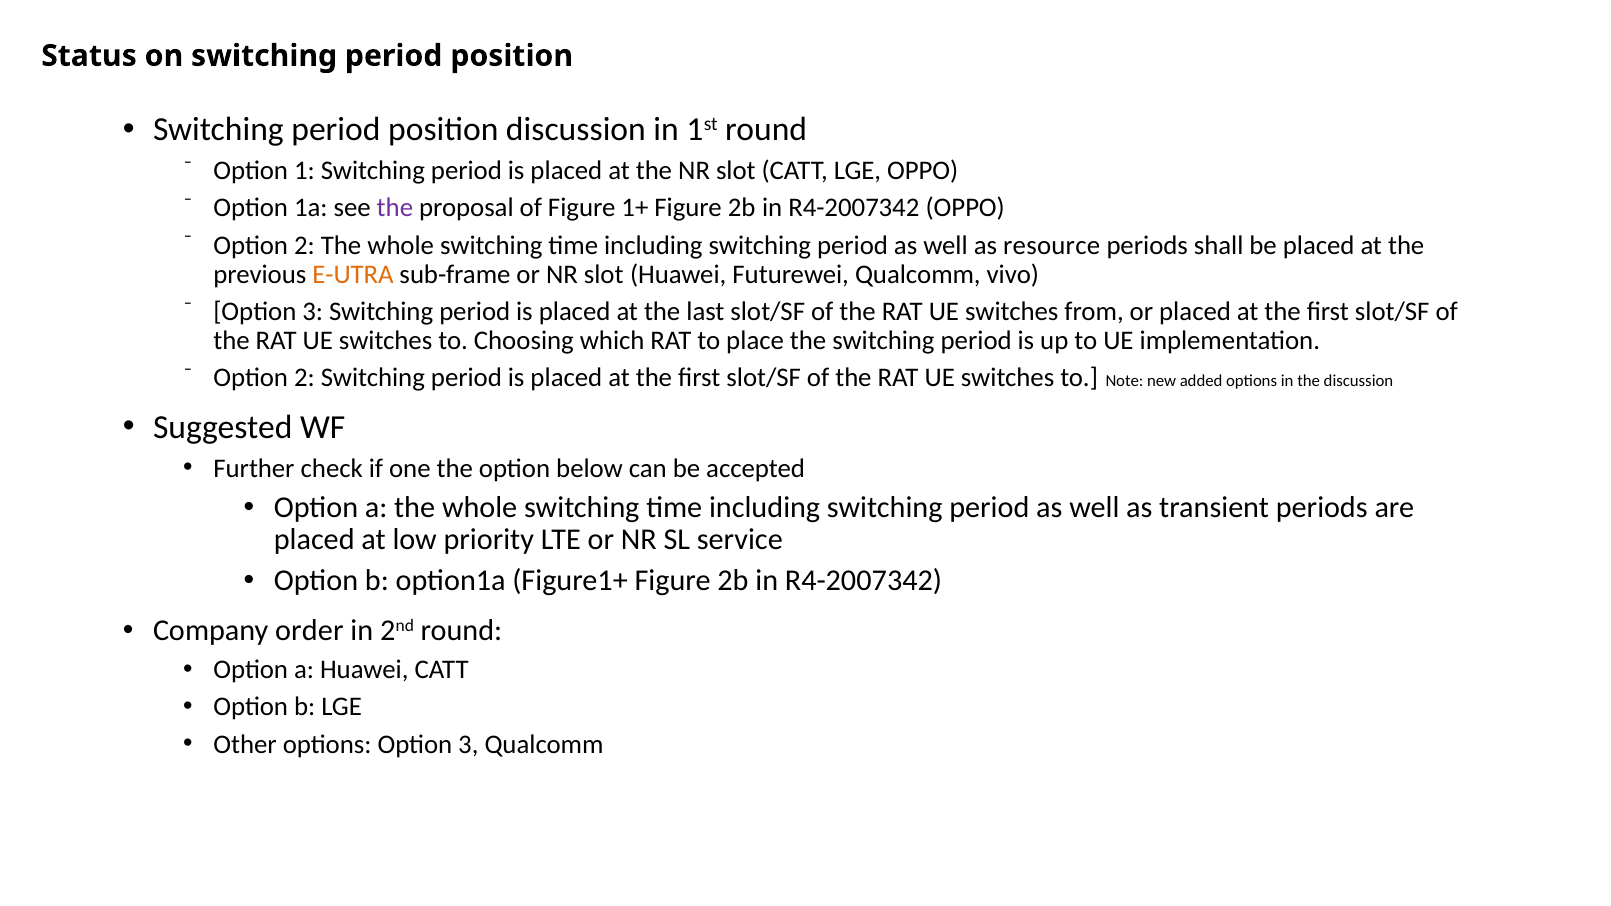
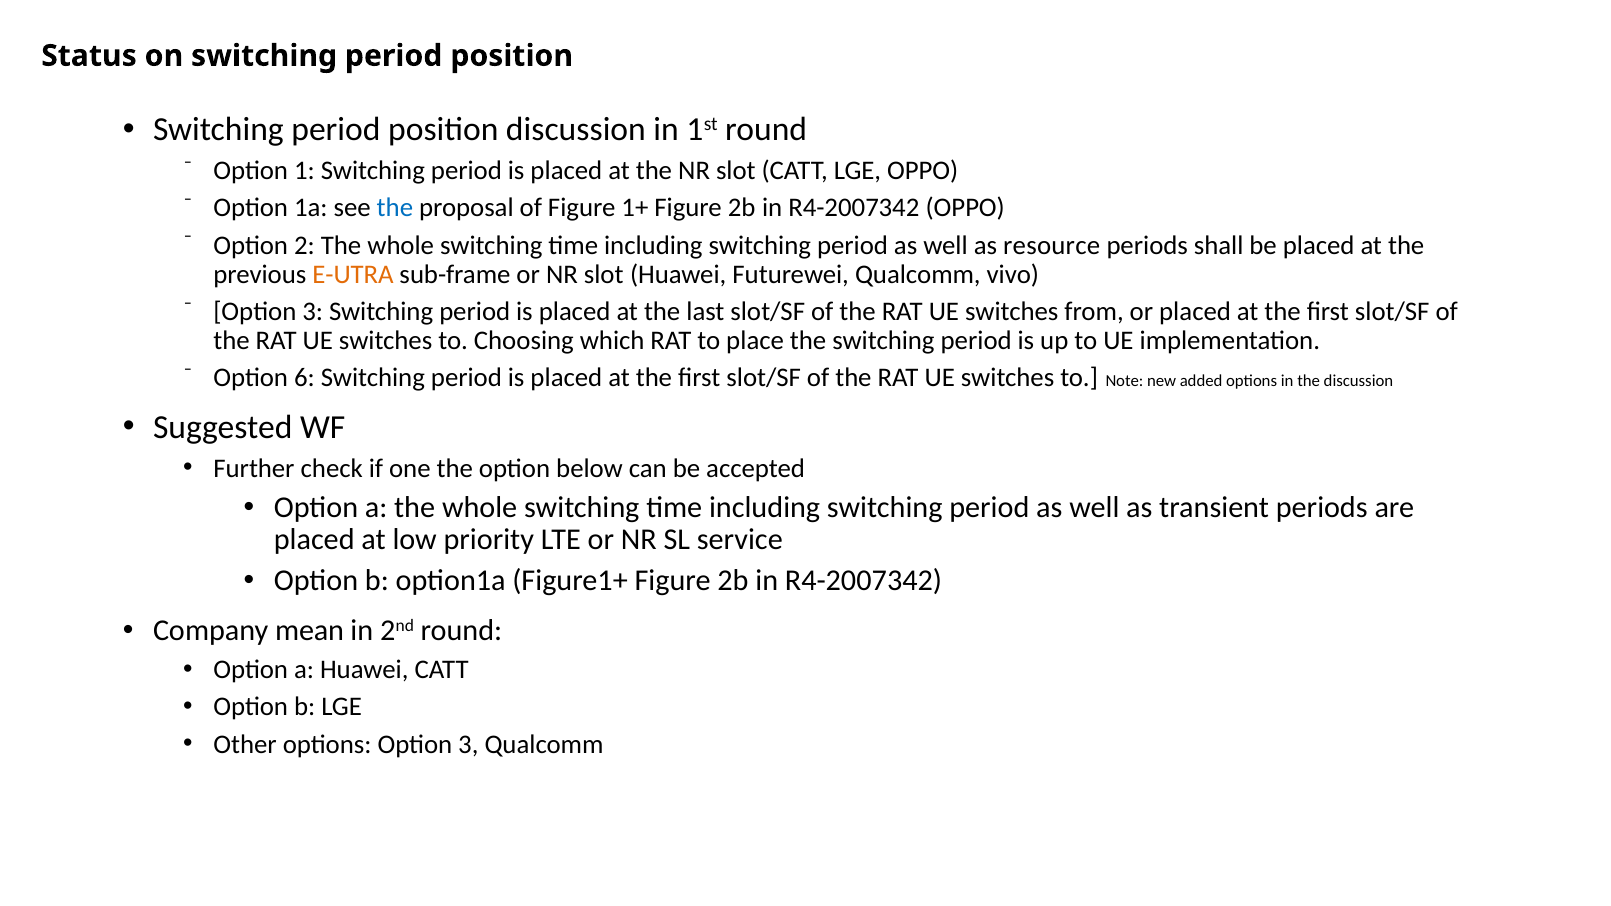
the at (395, 208) colour: purple -> blue
2 at (304, 378): 2 -> 6
order: order -> mean
